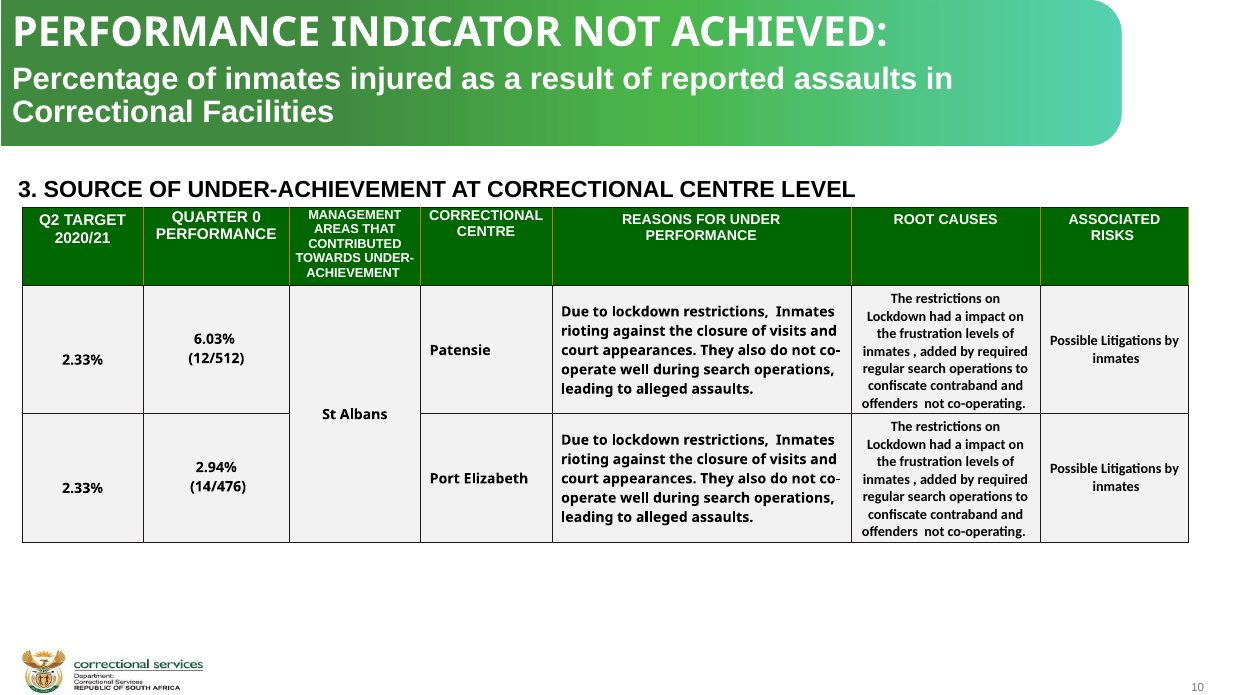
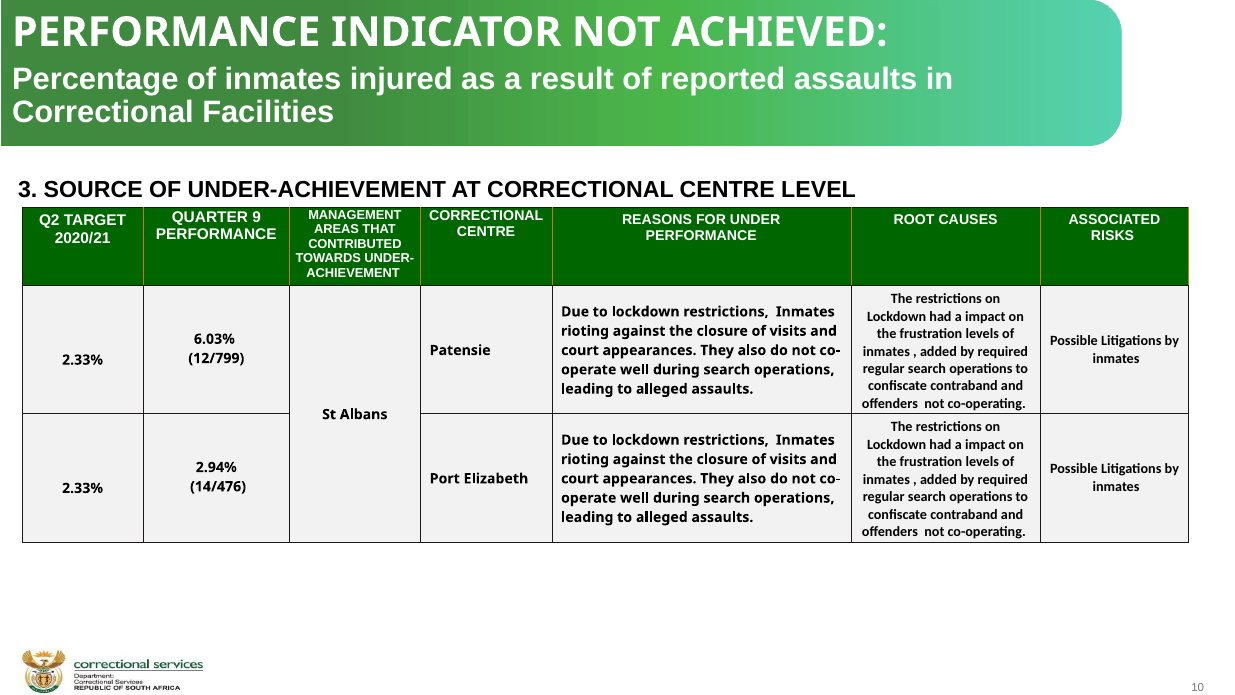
0: 0 -> 9
12/512: 12/512 -> 12/799
